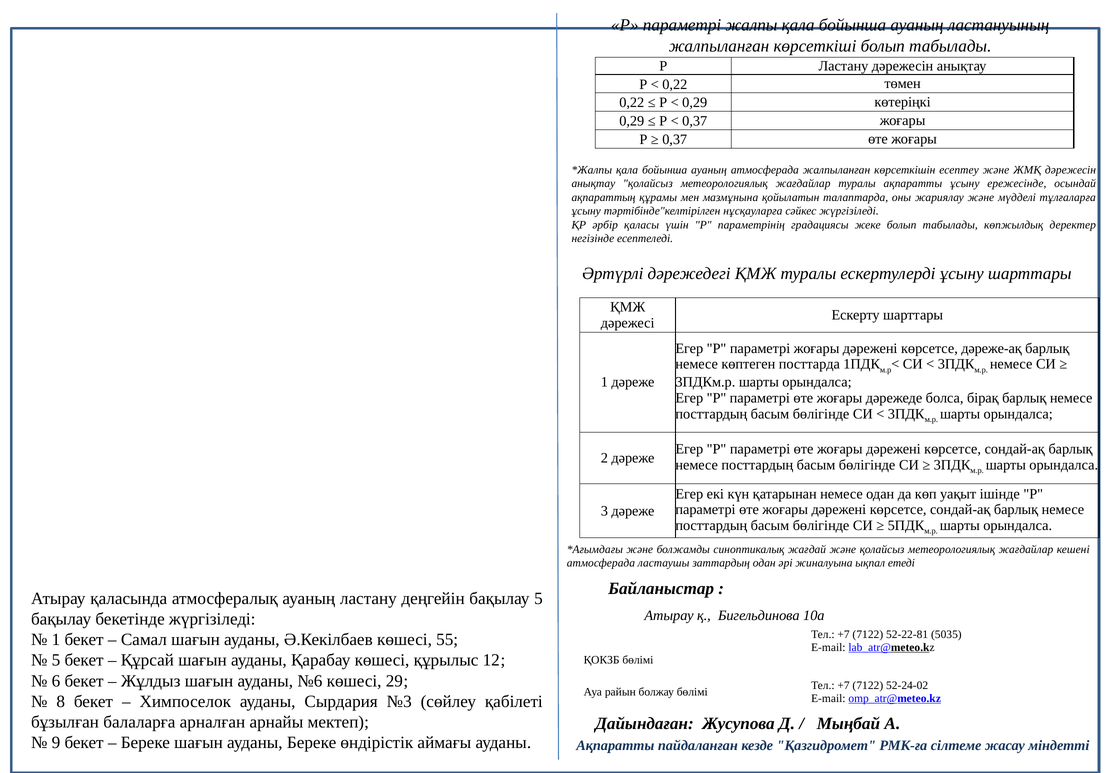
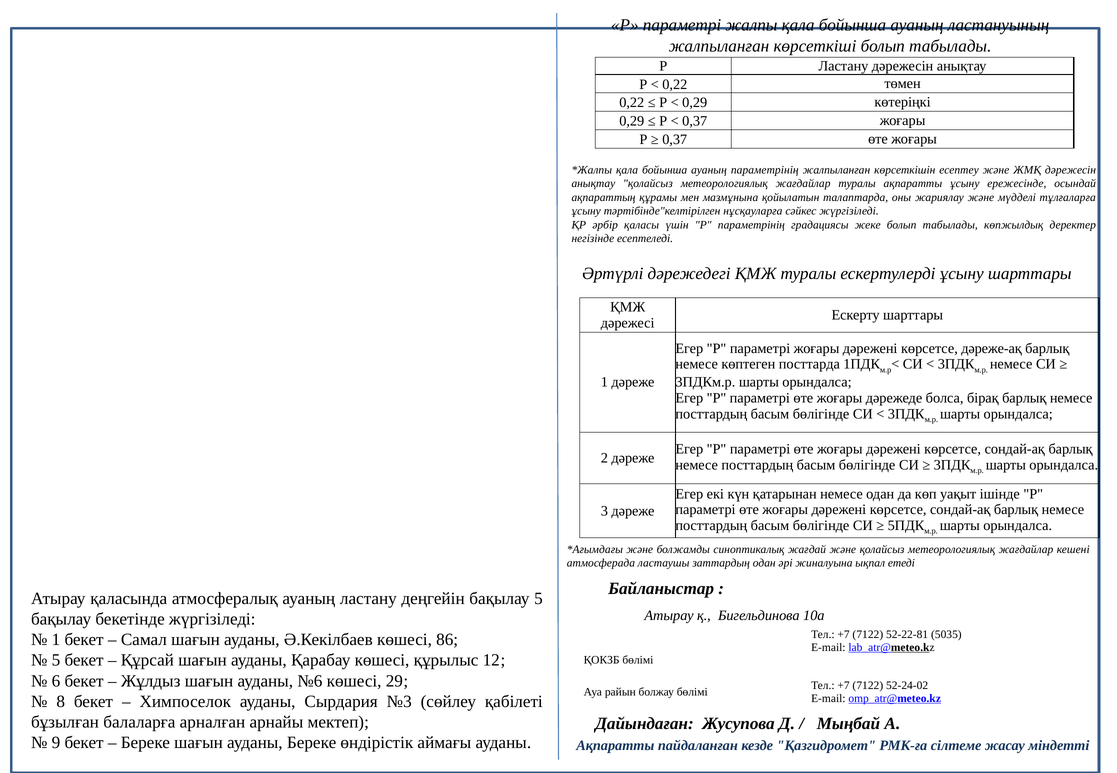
ауаның атмосферада: атмосферада -> параметрінің
55: 55 -> 86
